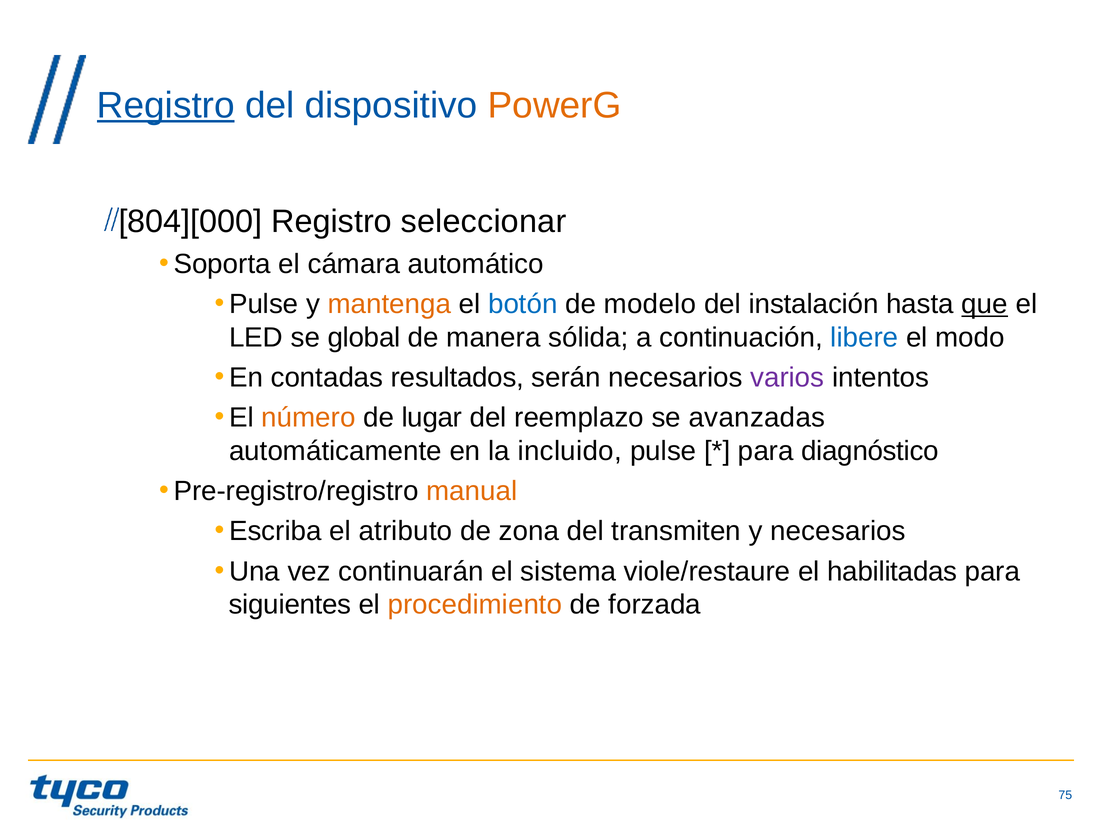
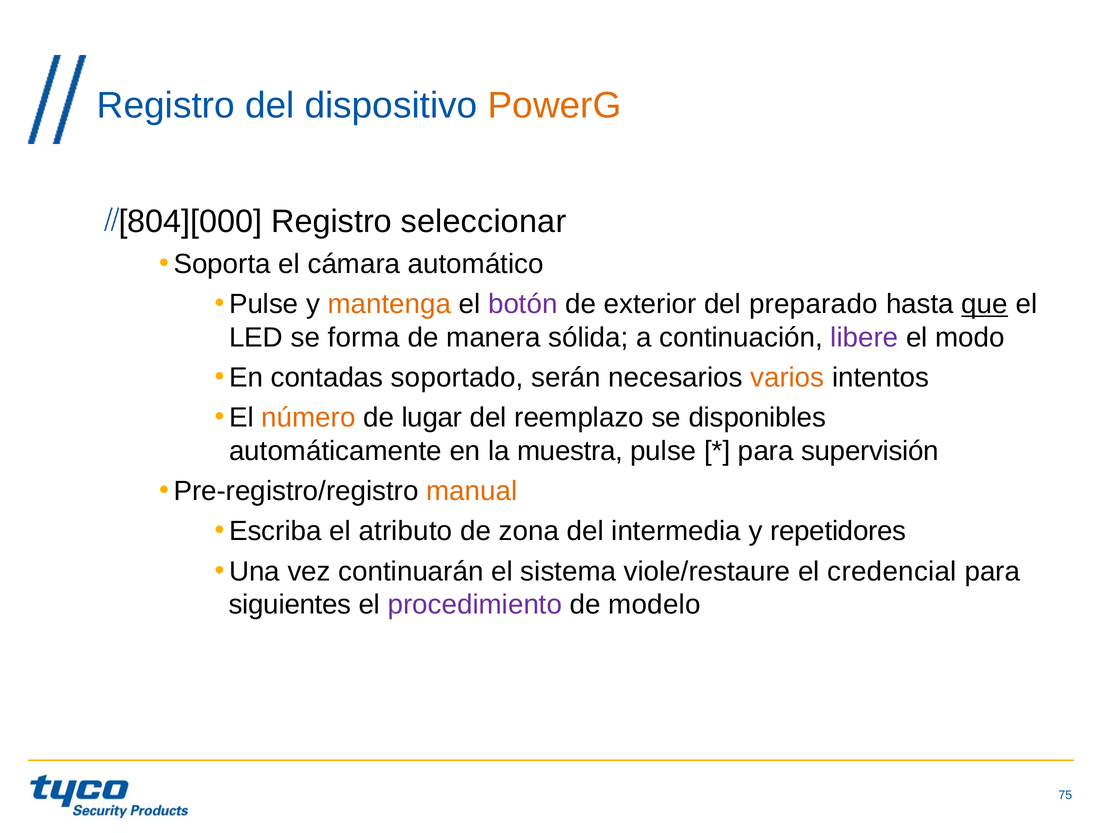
Registro at (166, 105) underline: present -> none
botón colour: blue -> purple
modelo: modelo -> exterior
instalación: instalación -> preparado
global: global -> forma
libere colour: blue -> purple
resultados: resultados -> soportado
varios colour: purple -> orange
avanzadas: avanzadas -> disponibles
incluido: incluido -> muestra
diagnóstico: diagnóstico -> supervisión
transmiten: transmiten -> intermedia
y necesarios: necesarios -> repetidores
habilitadas: habilitadas -> credencial
procedimiento colour: orange -> purple
forzada: forzada -> modelo
